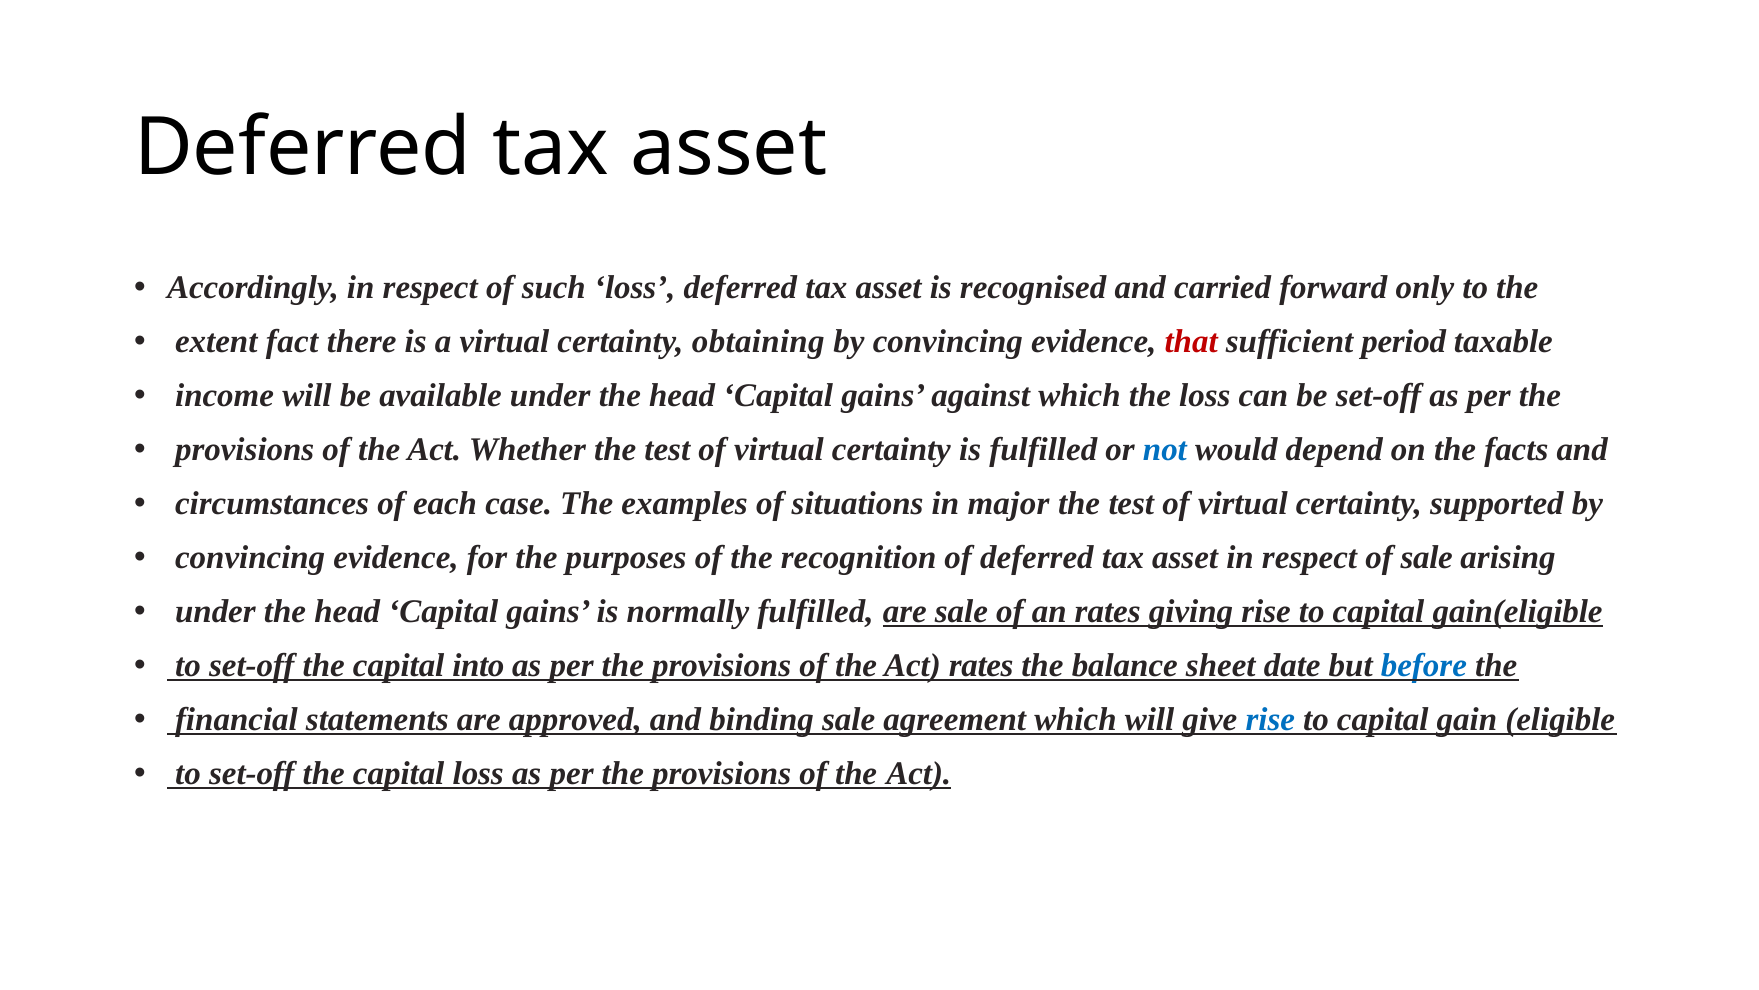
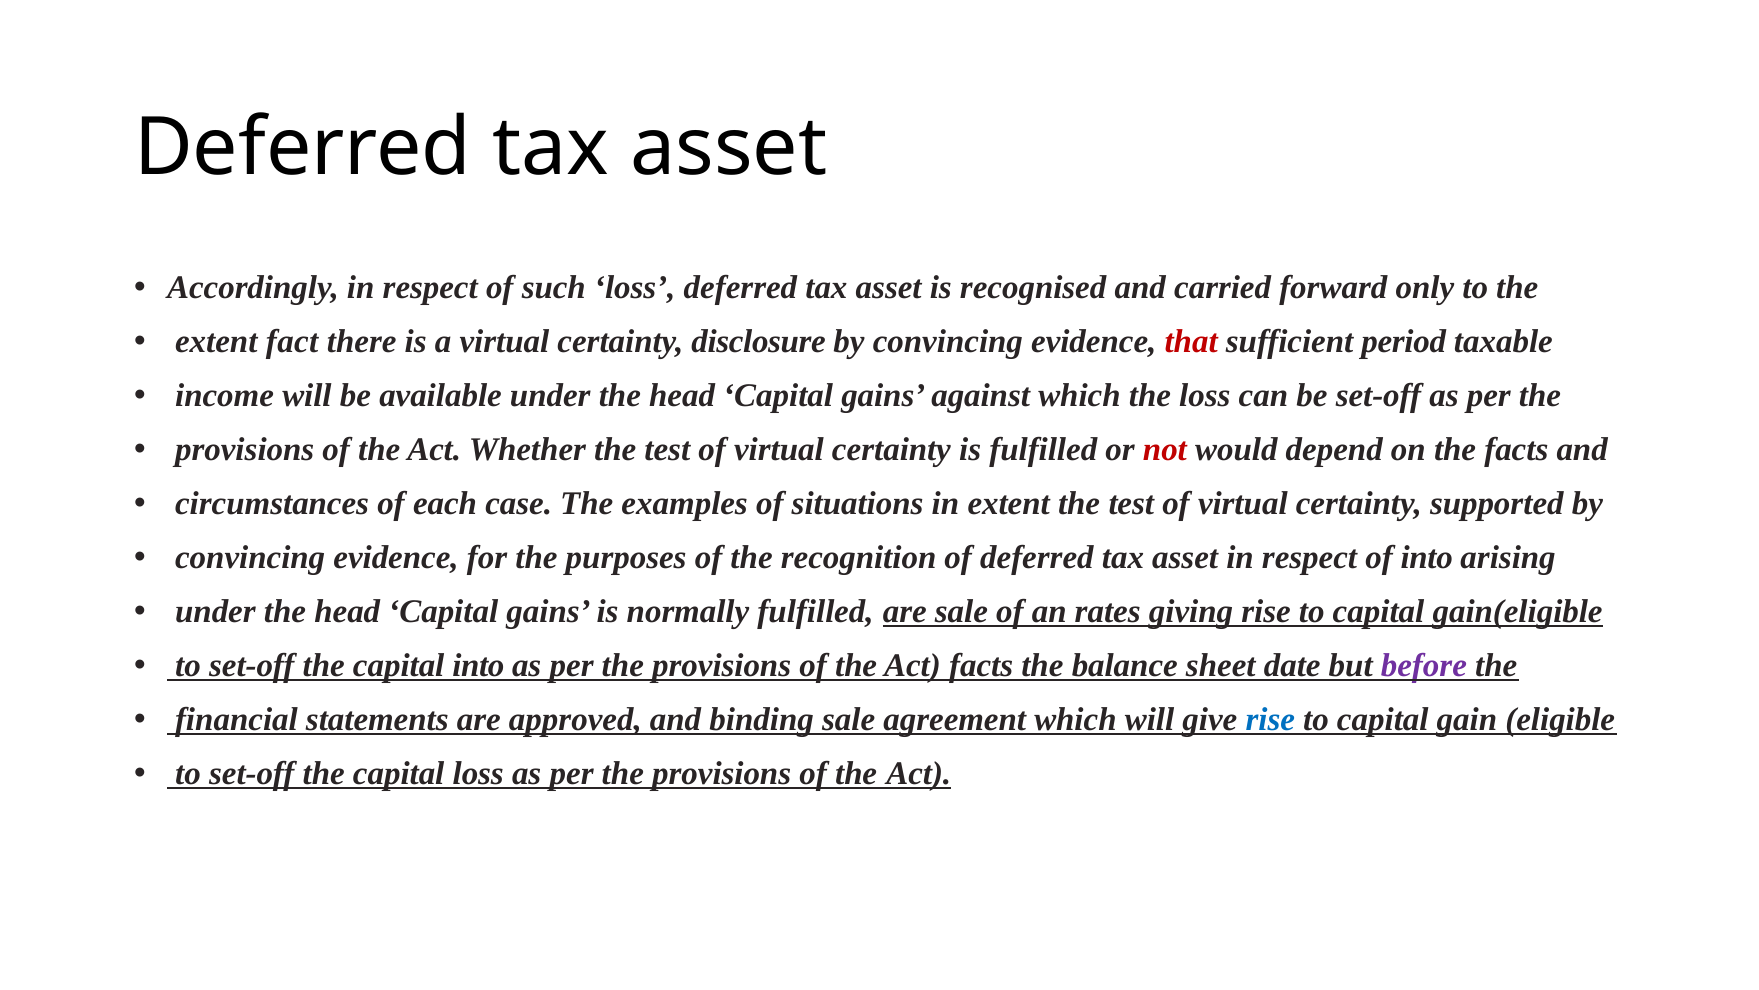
obtaining: obtaining -> disclosure
not colour: blue -> red
in major: major -> extent
of sale: sale -> into
Act rates: rates -> facts
before colour: blue -> purple
